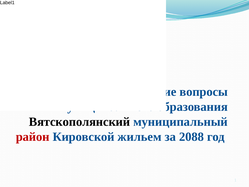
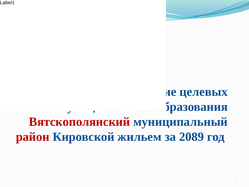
вопросы: вопросы -> целевых
Вятскополянский colour: black -> red
2088: 2088 -> 2089
